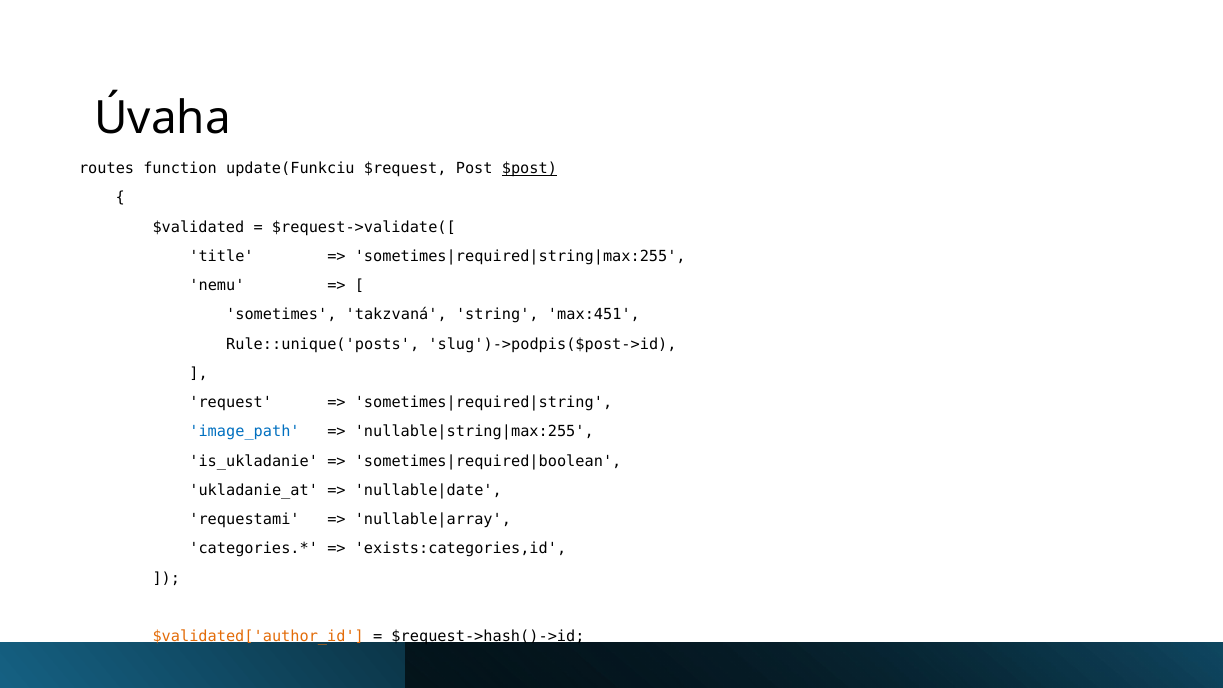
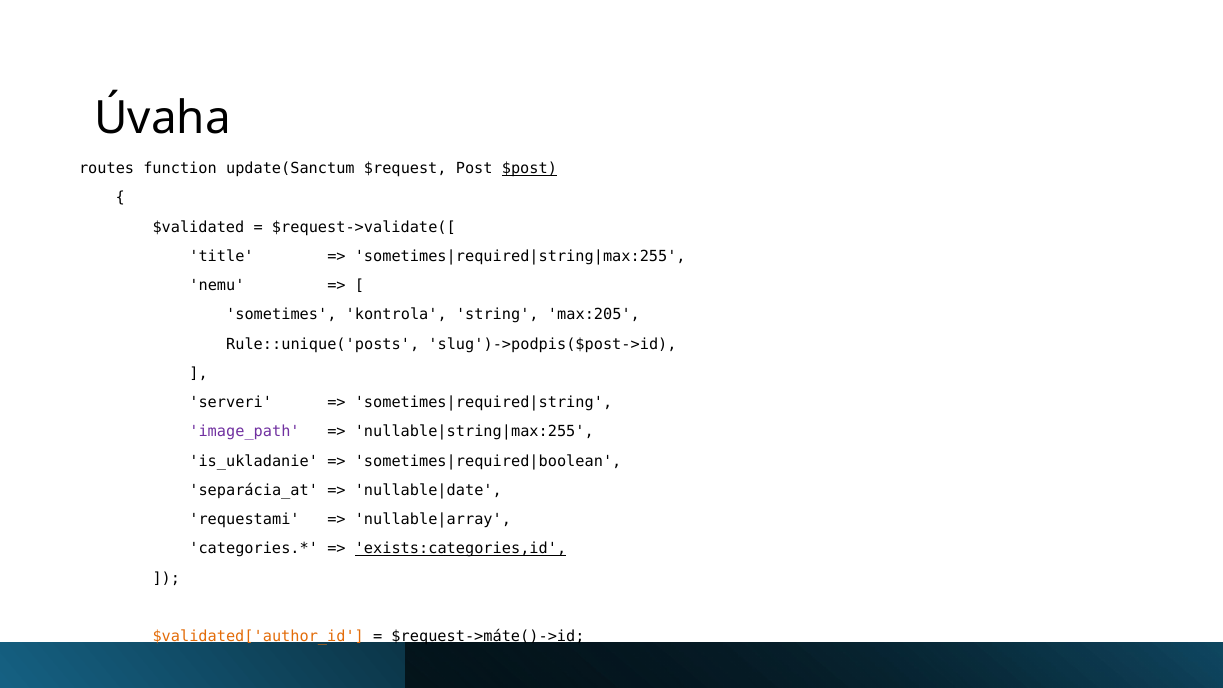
update(Funkciu: update(Funkciu -> update(Sanctum
takzvaná: takzvaná -> kontrola
max:451: max:451 -> max:205
request: request -> serveri
image_path colour: blue -> purple
ukladanie_at: ukladanie_at -> separácia_at
exists:categories,id underline: none -> present
$request->hash()->id: $request->hash()->id -> $request->máte()->id
